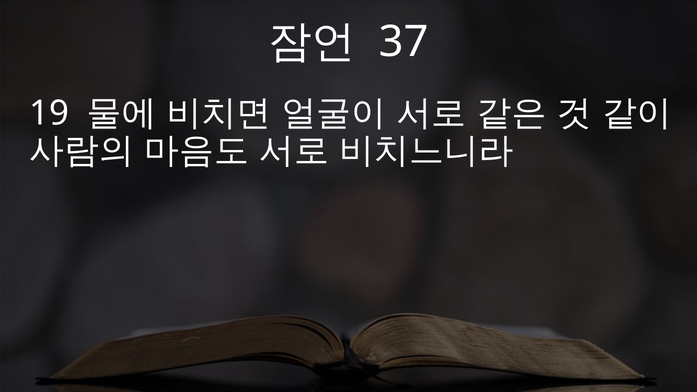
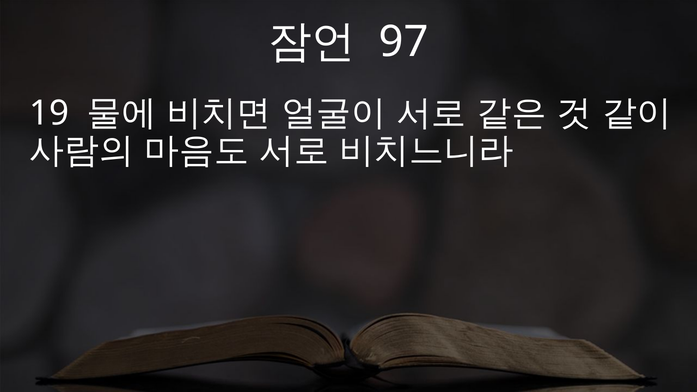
37: 37 -> 97
